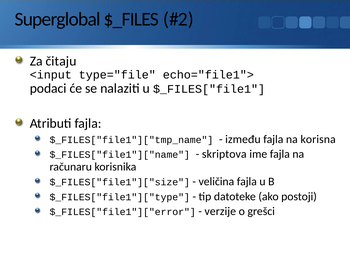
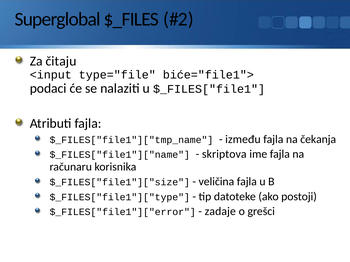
echo="file1">: echo="file1"> -> biće="file1">
korisna: korisna -> čekanja
verzije: verzije -> zadaje
